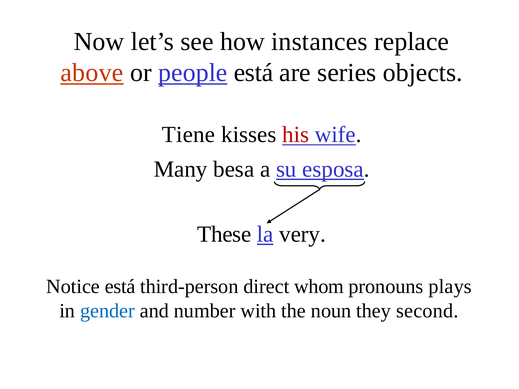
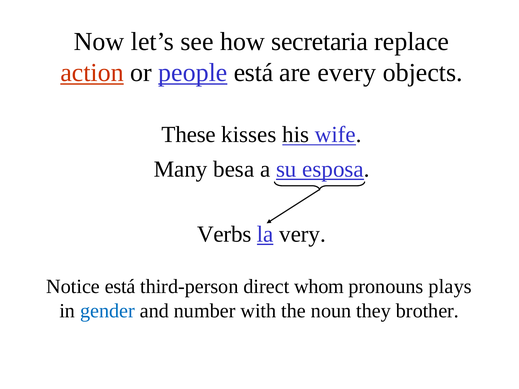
instances: instances -> secretaria
above: above -> action
series: series -> every
Tiene: Tiene -> These
his colour: red -> black
These: These -> Verbs
second: second -> brother
